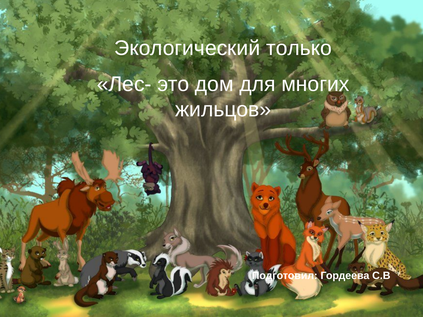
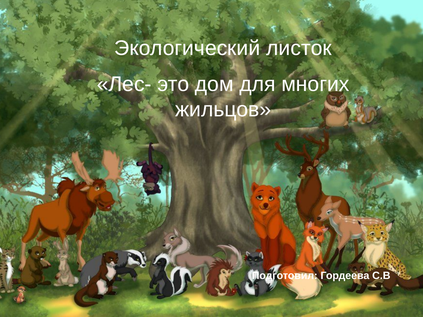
только: только -> листок
